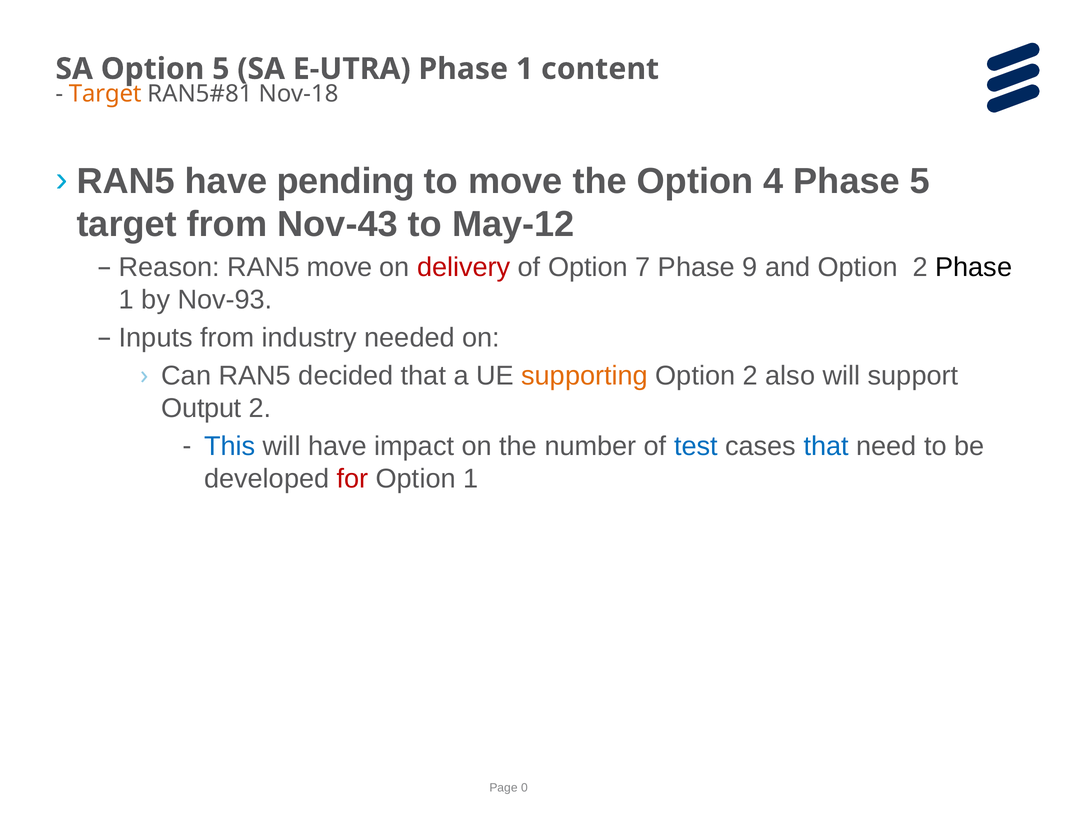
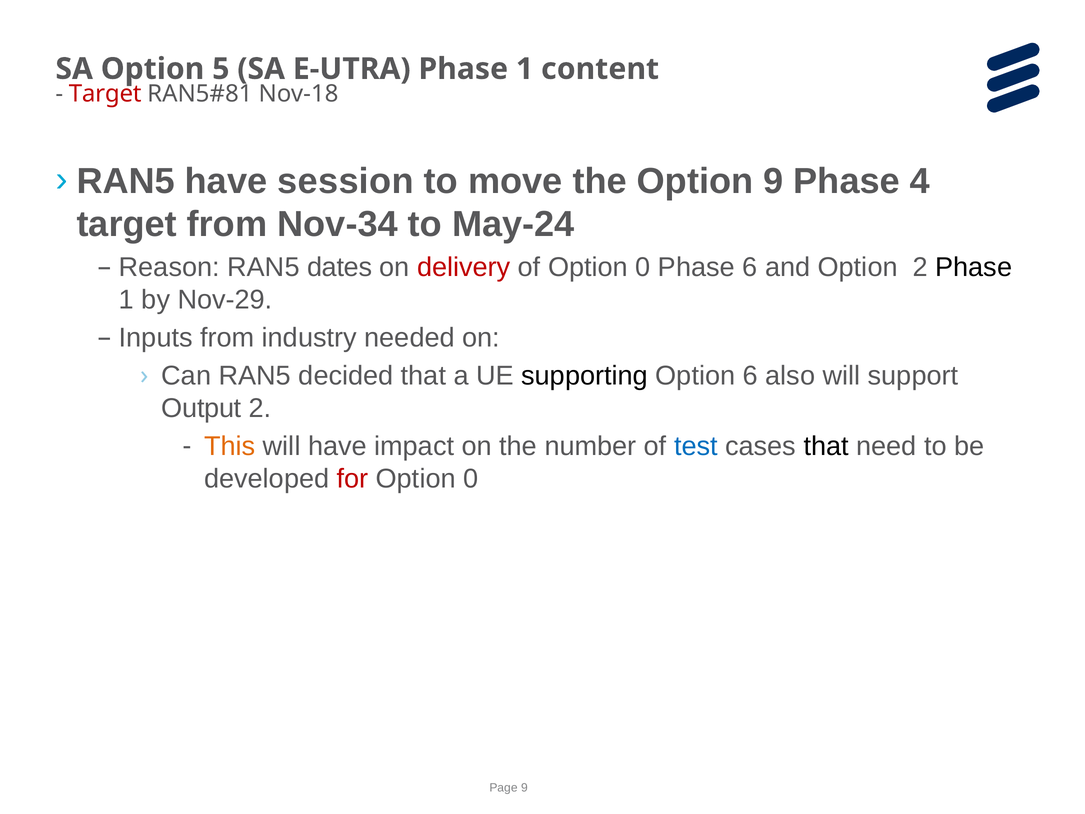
Target at (105, 94) colour: orange -> red
pending: pending -> session
Option 4: 4 -> 9
Phase 5: 5 -> 4
Nov-43: Nov-43 -> Nov-34
May-12: May-12 -> May-24
RAN5 move: move -> dates
of Option 7: 7 -> 0
Phase 9: 9 -> 6
Nov-93: Nov-93 -> Nov-29
supporting colour: orange -> black
2 at (750, 376): 2 -> 6
This colour: blue -> orange
that at (826, 446) colour: blue -> black
1 at (471, 479): 1 -> 0
0 at (524, 788): 0 -> 9
